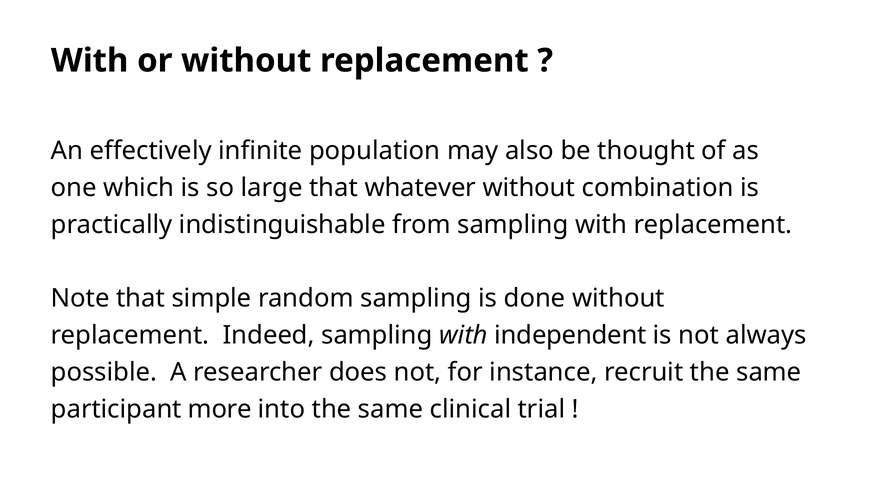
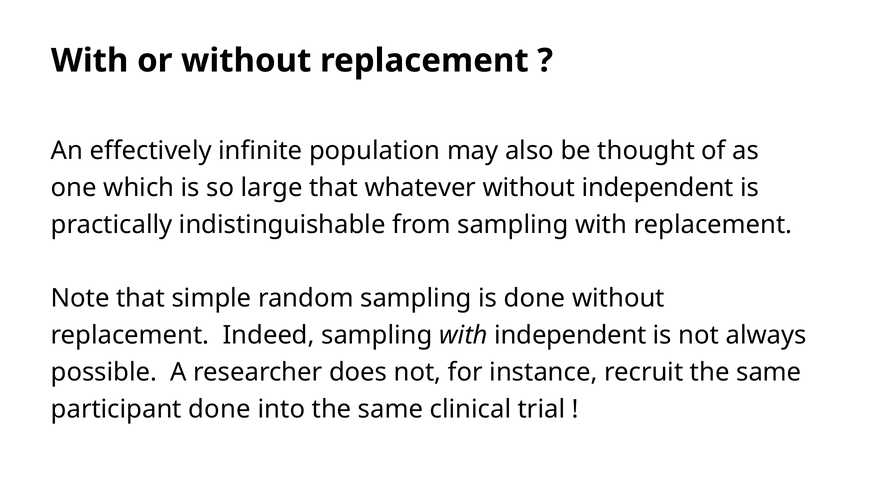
without combination: combination -> independent
participant more: more -> done
